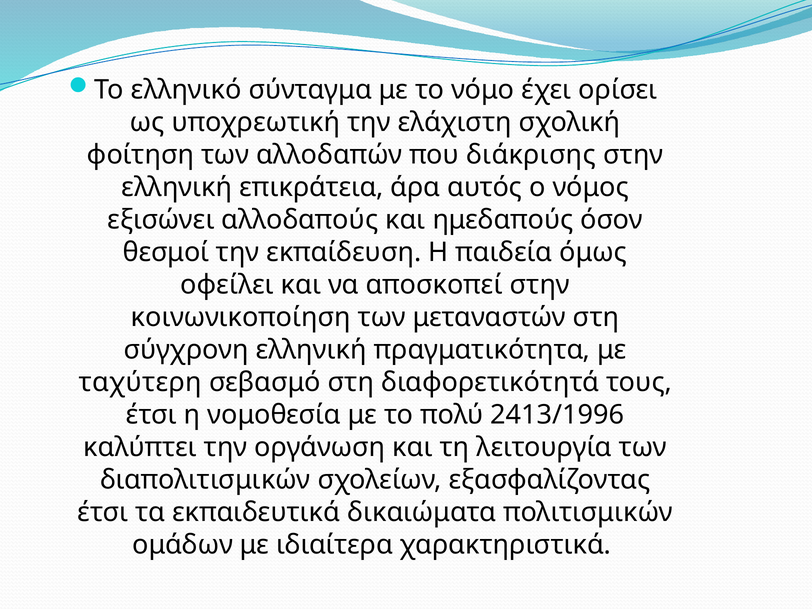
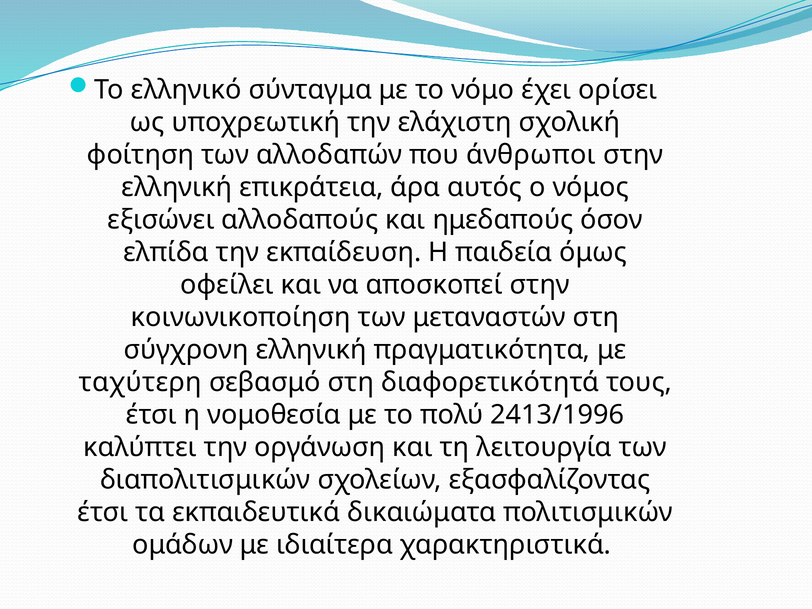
διάκρισης: διάκρισης -> άνθρωποι
θεσμοί: θεσμοί -> ελπίδα
